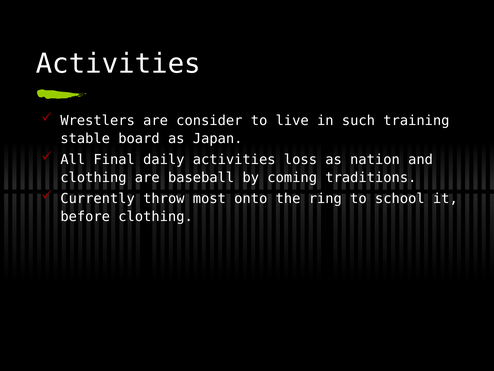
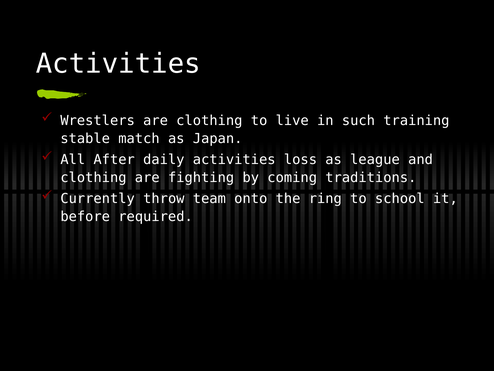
are consider: consider -> clothing
board: board -> match
Final: Final -> After
nation: nation -> league
baseball: baseball -> fighting
most: most -> team
before clothing: clothing -> required
